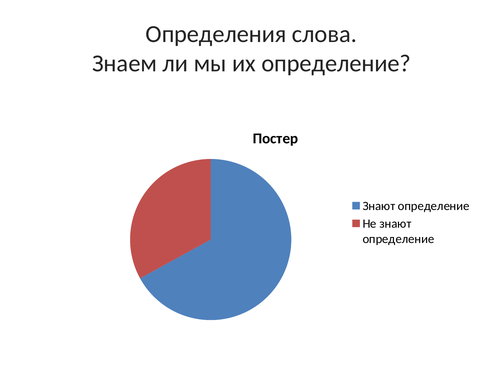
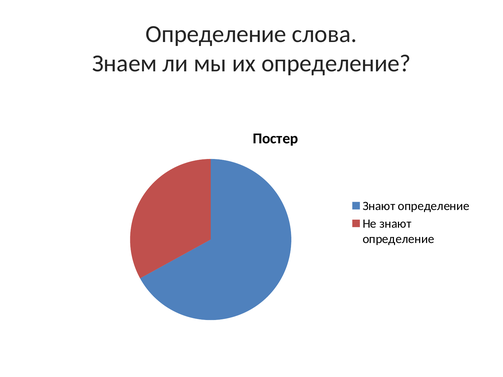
Определения at (216, 34): Определения -> Определение
